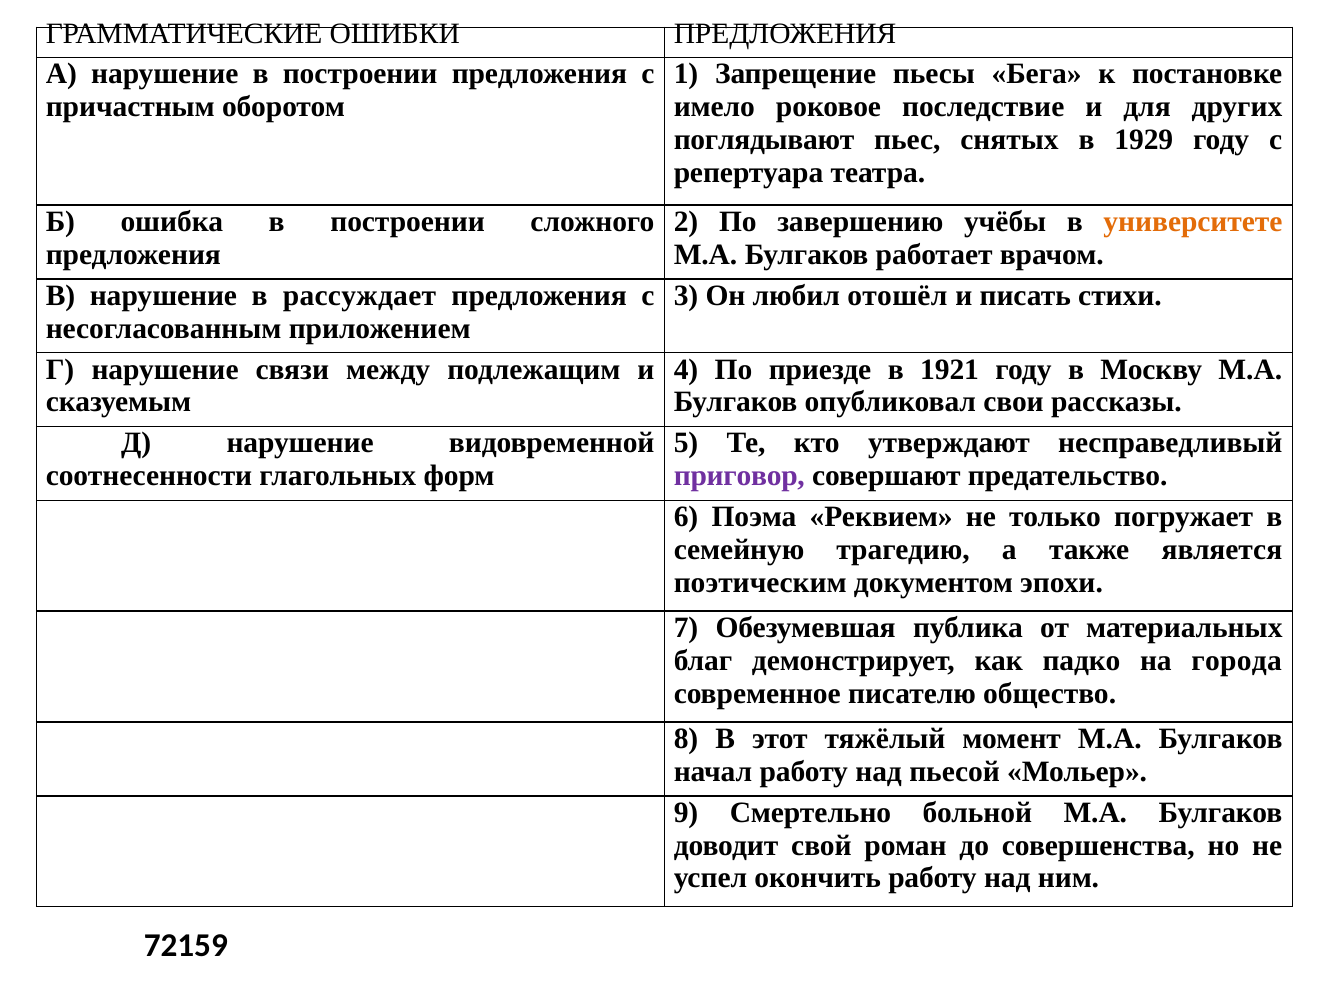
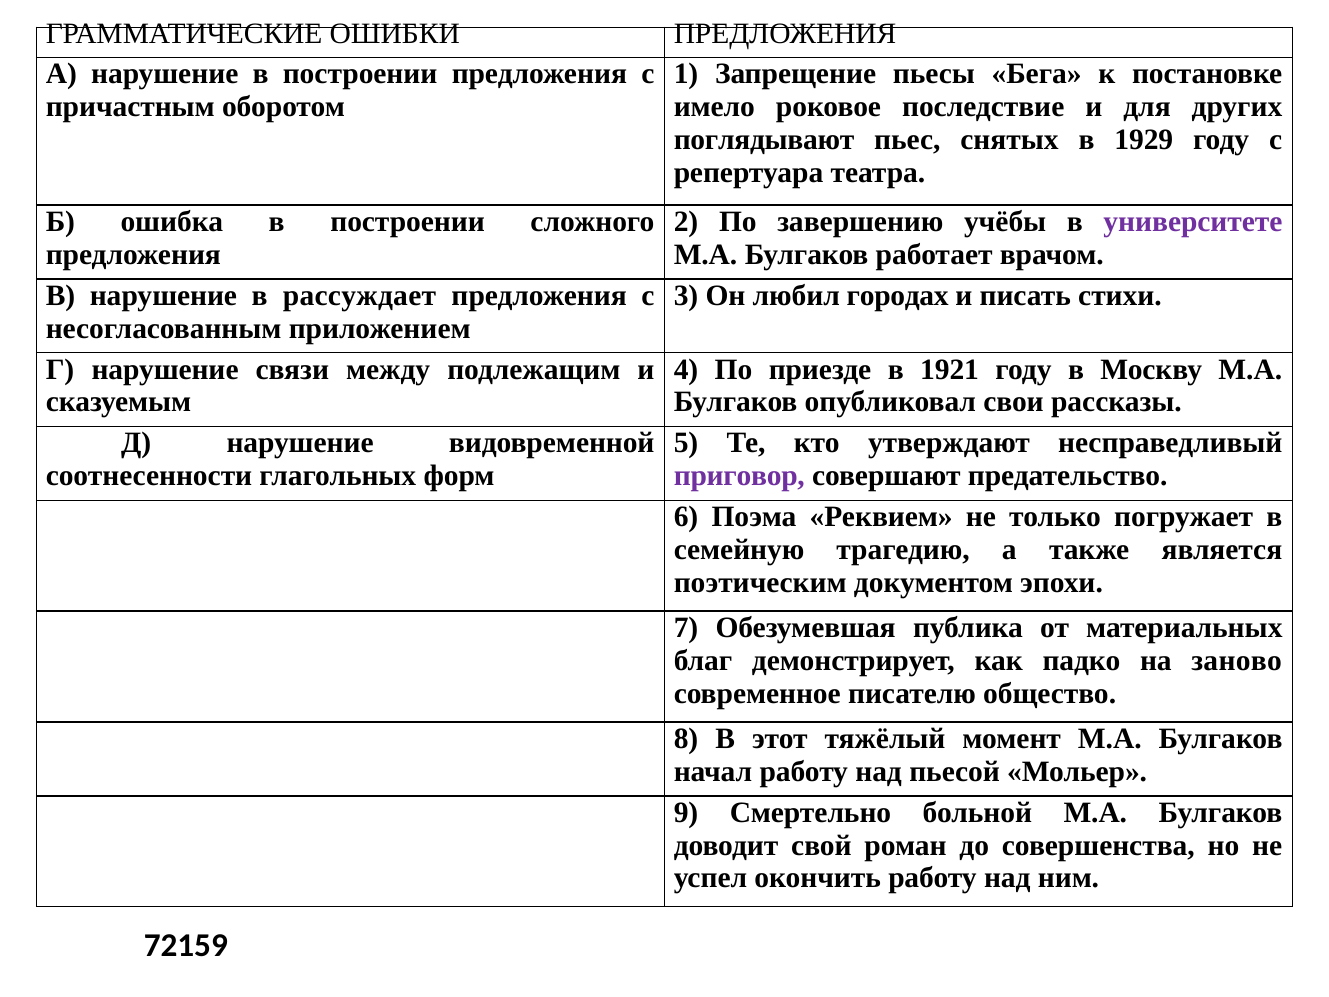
университете colour: orange -> purple
отошёл: отошёл -> городах
города: города -> заново
